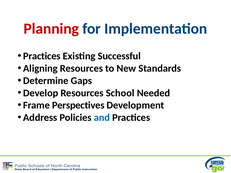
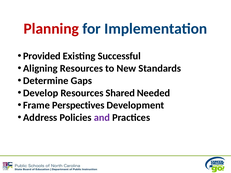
Practices at (42, 56): Practices -> Provided
School: School -> Shared
and colour: blue -> purple
